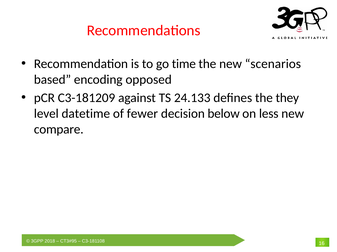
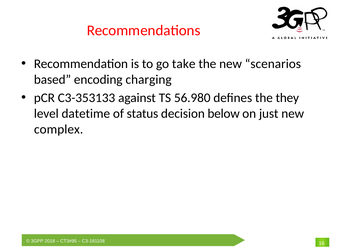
time: time -> take
opposed: opposed -> charging
C3-181209: C3-181209 -> C3-353133
24.133: 24.133 -> 56.980
fewer: fewer -> status
less: less -> just
compare: compare -> complex
